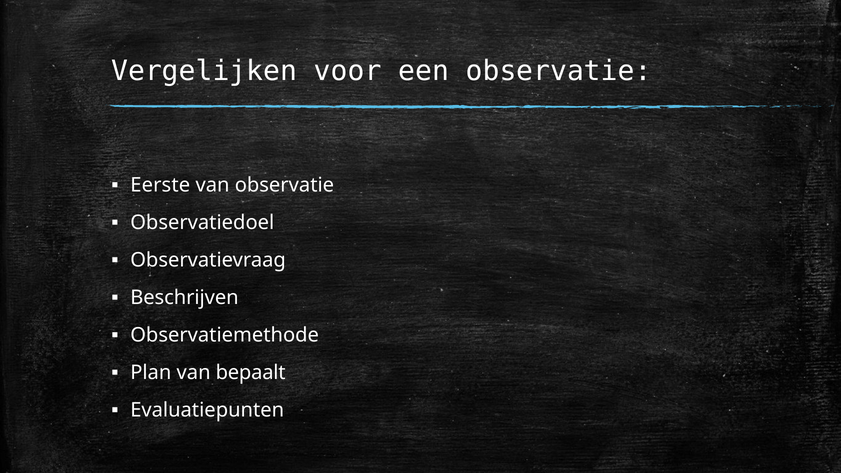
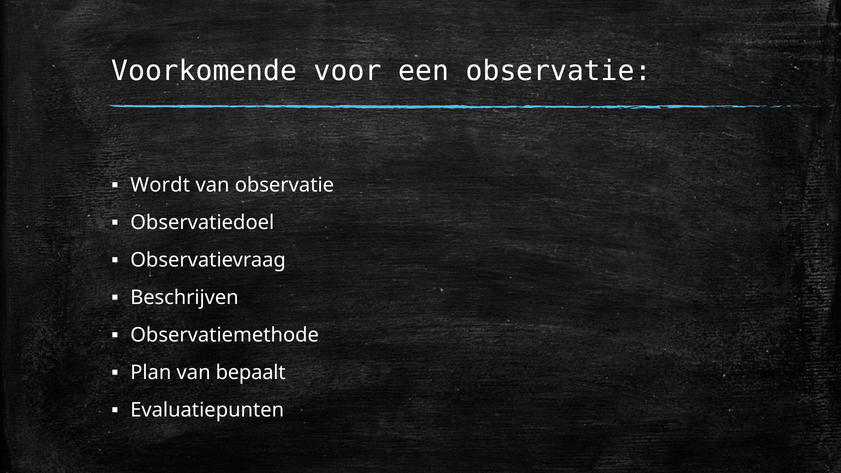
Vergelijken: Vergelijken -> Voorkomende
Eerste: Eerste -> Wordt
